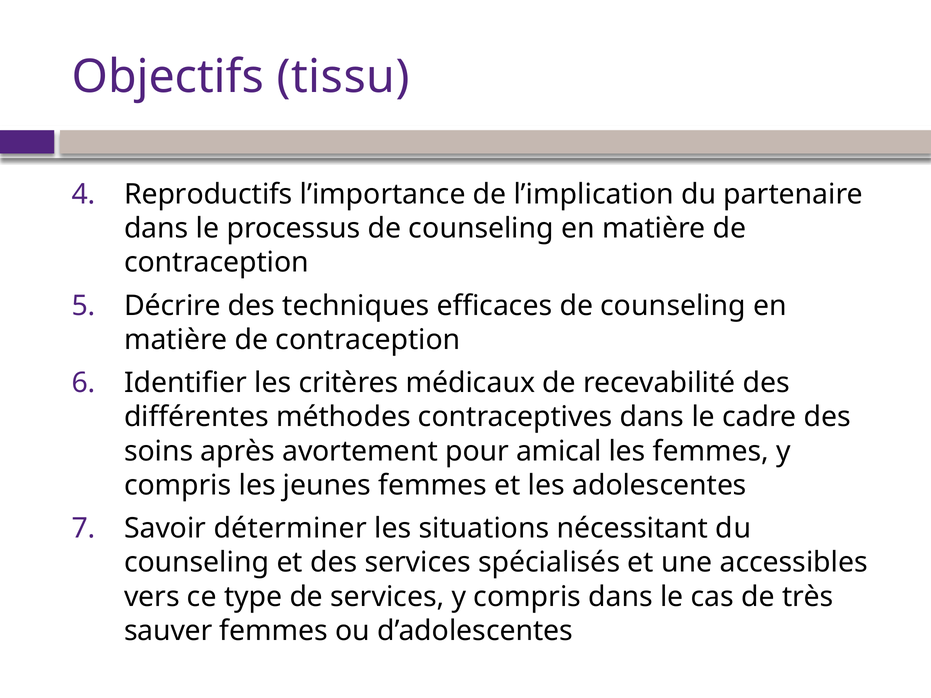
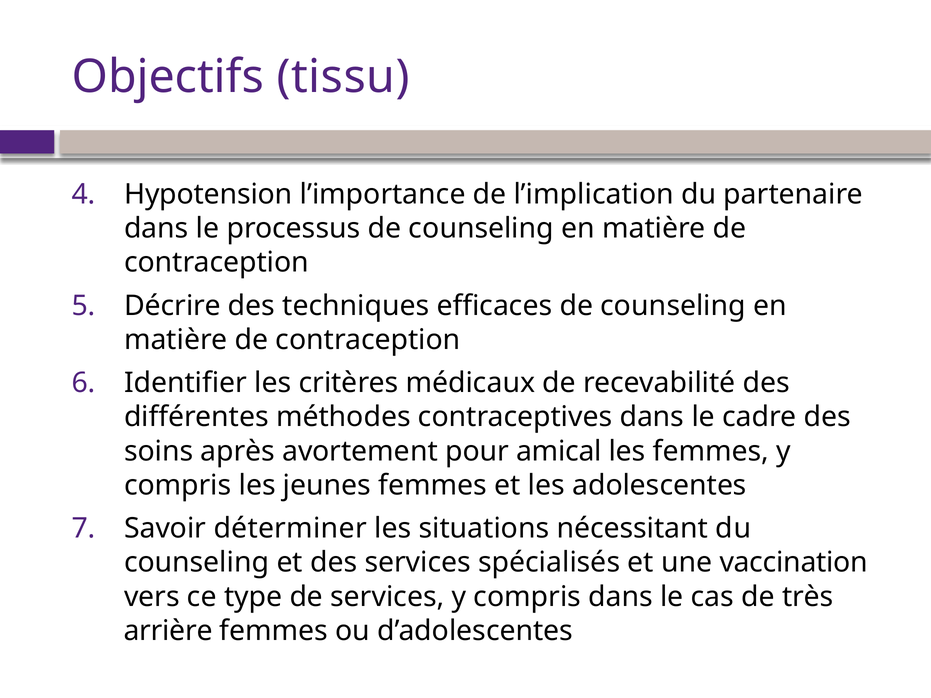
Reproductifs: Reproductifs -> Hypotension
accessibles: accessibles -> vaccination
sauver: sauver -> arrière
